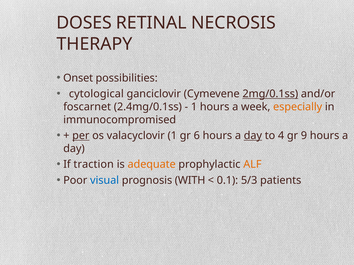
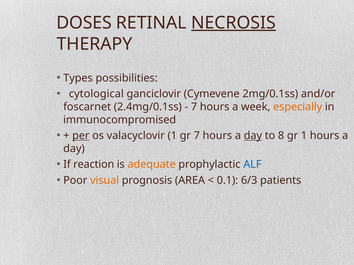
NECROSIS underline: none -> present
Onset: Onset -> Types
2mg/0.1ss underline: present -> none
1 at (194, 107): 1 -> 7
gr 6: 6 -> 7
4: 4 -> 8
gr 9: 9 -> 1
traction: traction -> reaction
ALF colour: orange -> blue
visual colour: blue -> orange
WITH: WITH -> AREA
5/3: 5/3 -> 6/3
